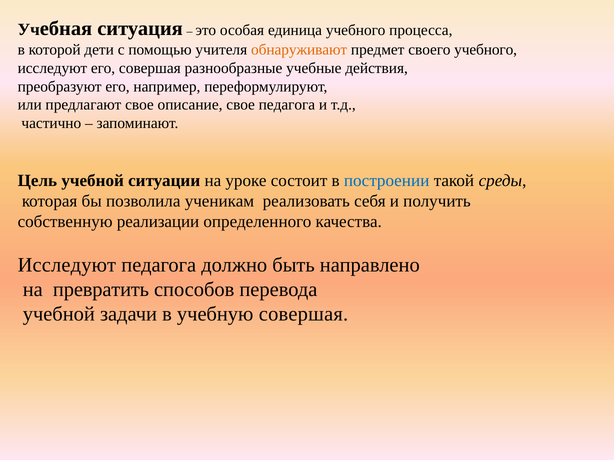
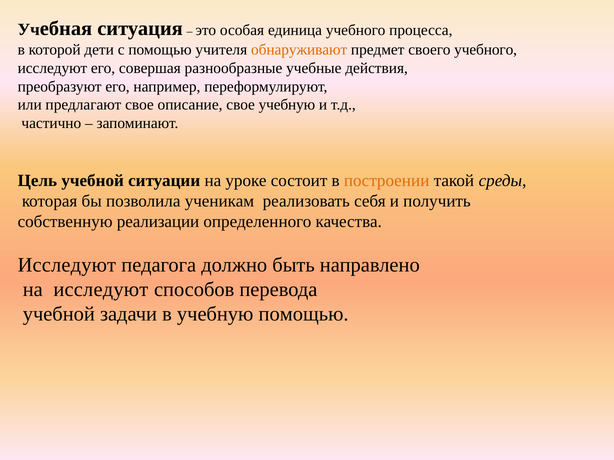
свое педагога: педагога -> учебную
построении colour: blue -> orange
на превратить: превратить -> исследуют
учебную совершая: совершая -> помощью
